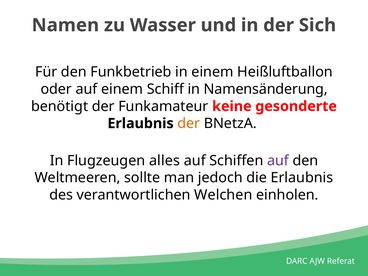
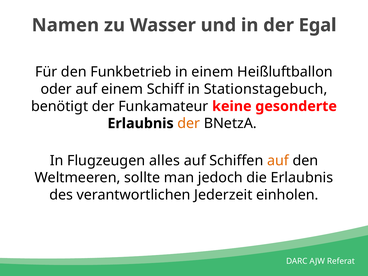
Sich: Sich -> Egal
Namensänderung: Namensänderung -> Stationstagebuch
auf at (278, 161) colour: purple -> orange
Welchen: Welchen -> Jederzeit
